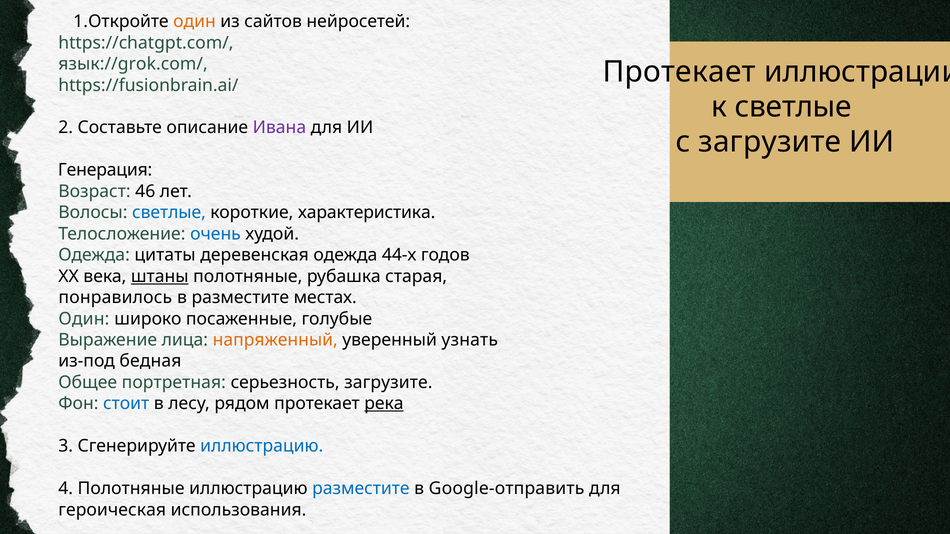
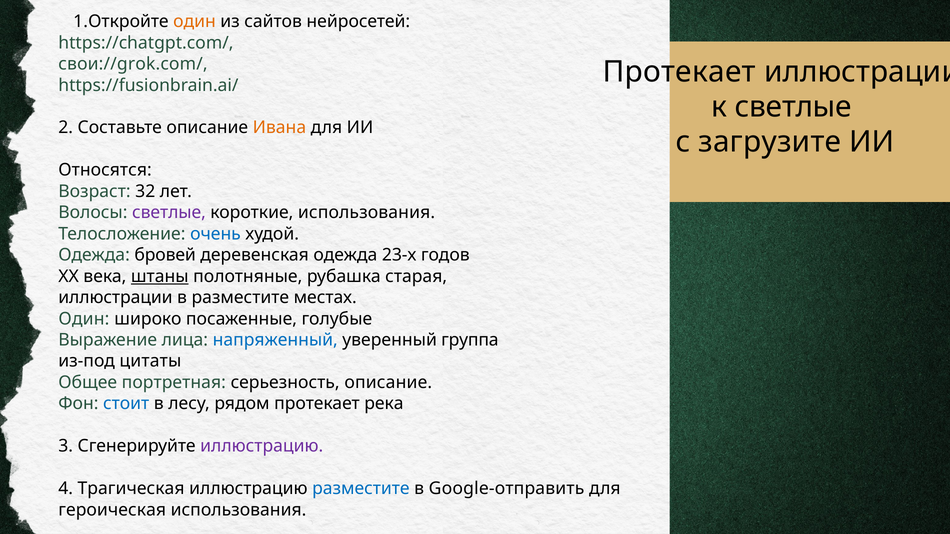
язык://grok.com/: язык://grok.com/ -> свои://grok.com/
Ивана colour: purple -> orange
Генерация: Генерация -> Относятся
46: 46 -> 32
светлые at (169, 213) colour: blue -> purple
короткие характеристика: характеристика -> использования
цитаты: цитаты -> бровей
44-х: 44-х -> 23-х
понравилось at (115, 298): понравилось -> иллюстрации
напряженный colour: orange -> blue
узнать: узнать -> группа
бедная: бедная -> цитаты
серьезность загрузите: загрузите -> описание
река underline: present -> none
иллюстрацию at (262, 446) colour: blue -> purple
4 Полотняные: Полотняные -> Трагическая
